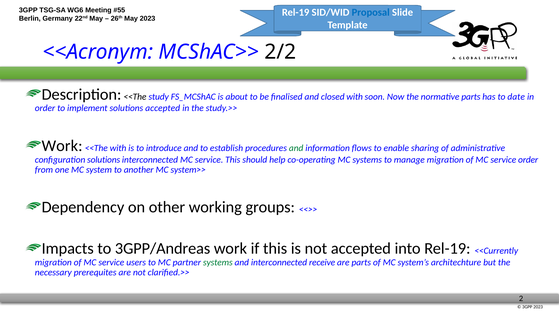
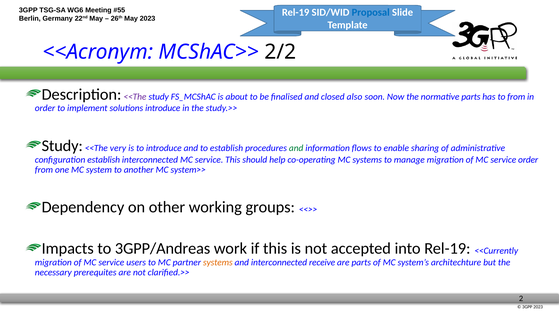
<<The at (135, 97) colour: black -> purple
closed with: with -> also
to date: date -> from
solutions accepted: accepted -> introduce
Work at (62, 146): Work -> Study
<<The with: with -> very
configuration solutions: solutions -> establish
systems at (218, 263) colour: green -> orange
